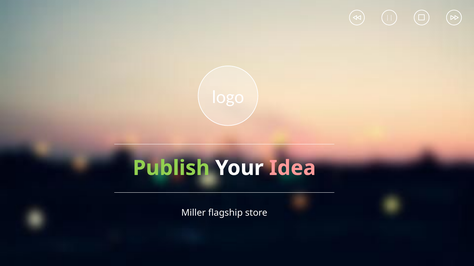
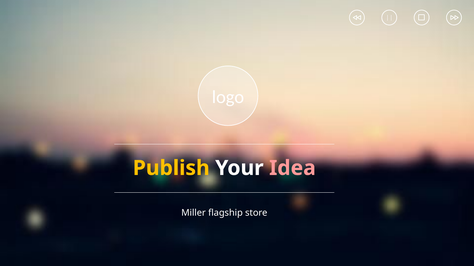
Publish colour: light green -> yellow
